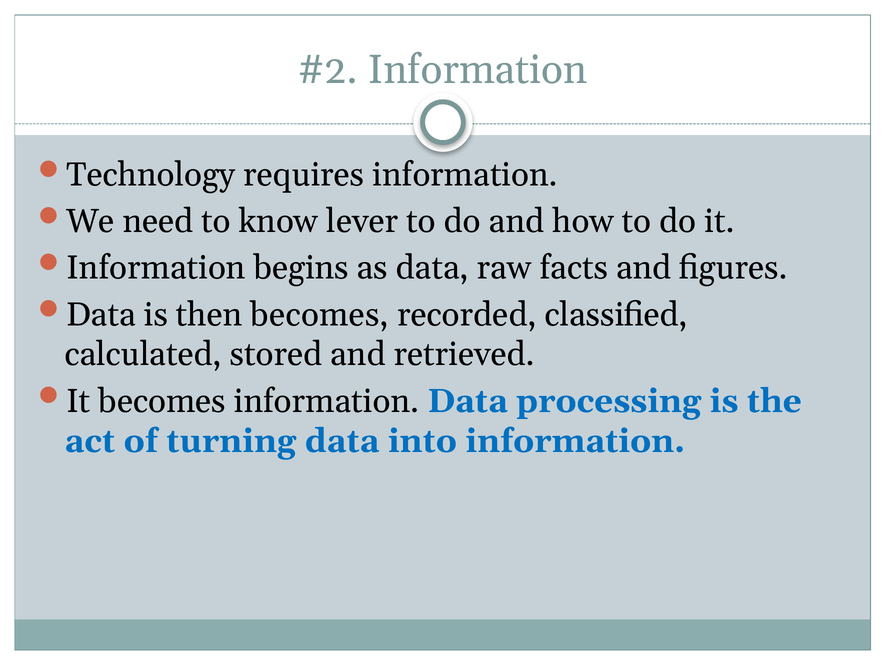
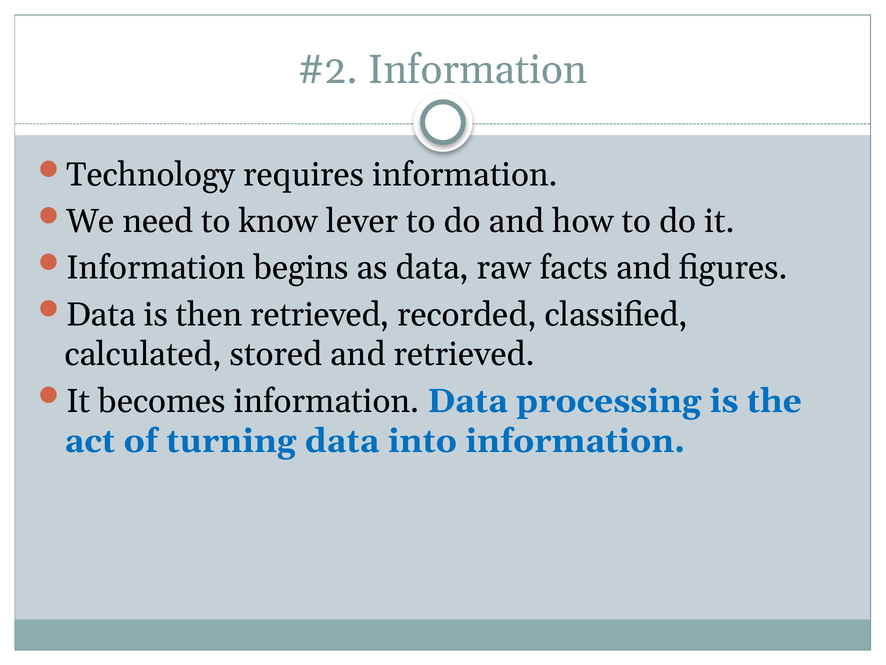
then becomes: becomes -> retrieved
